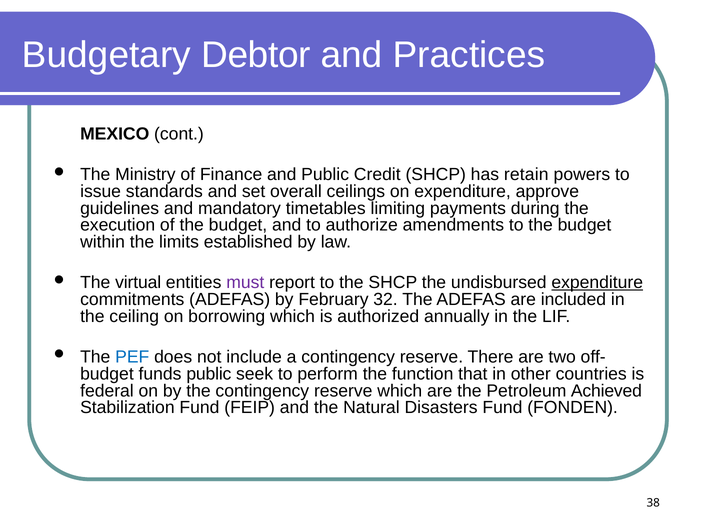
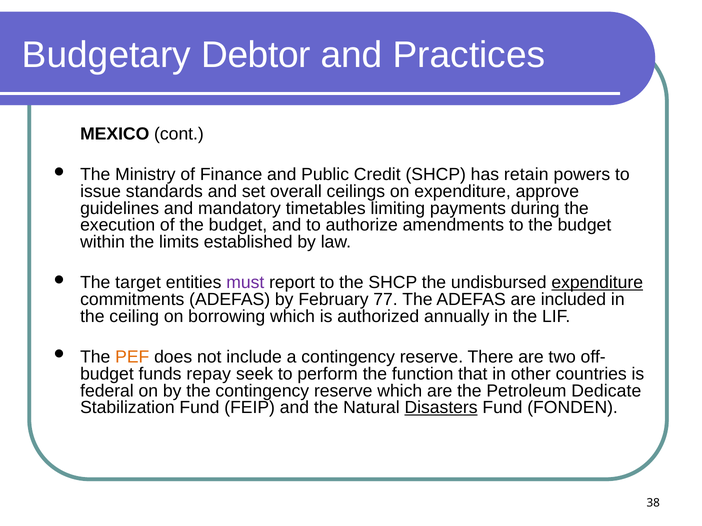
virtual: virtual -> target
32: 32 -> 77
PEF colour: blue -> orange
funds public: public -> repay
Achieved: Achieved -> Dedicate
Disasters underline: none -> present
